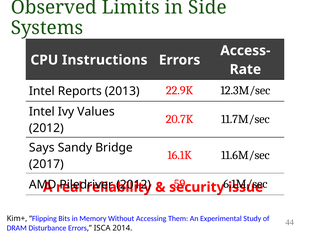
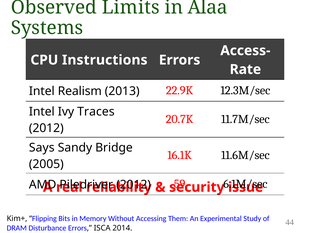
Side: Side -> Alaa
Reports: Reports -> Realism
Values: Values -> Traces
2017: 2017 -> 2005
